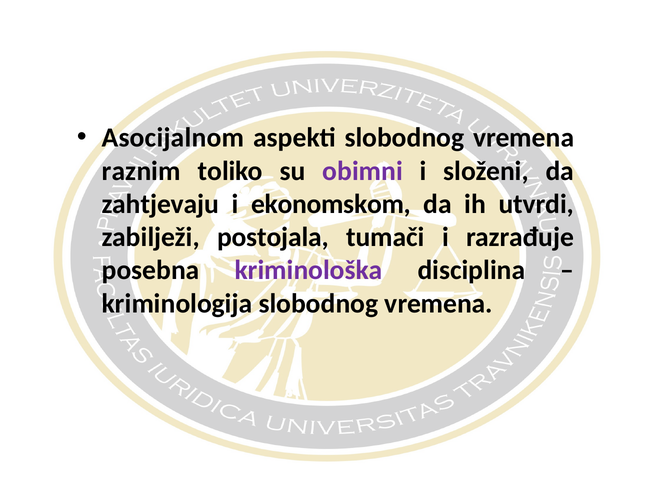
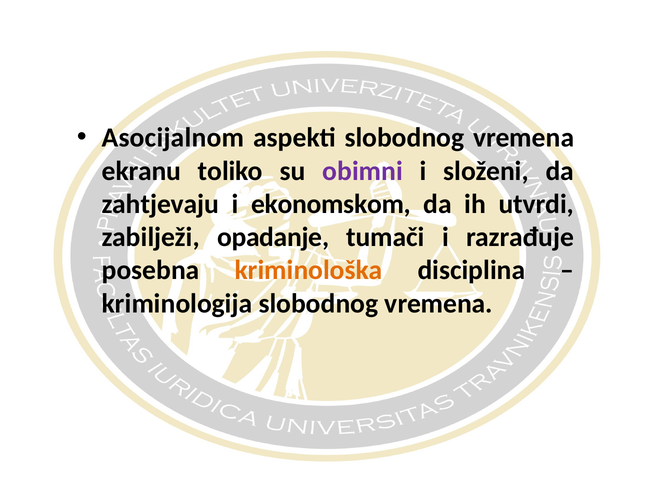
raznim: raznim -> ekranu
postojala: postojala -> opadanje
kriminološka colour: purple -> orange
